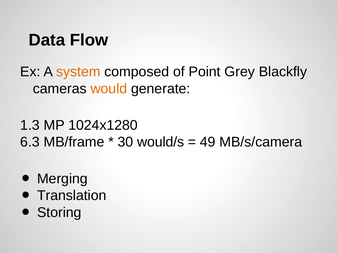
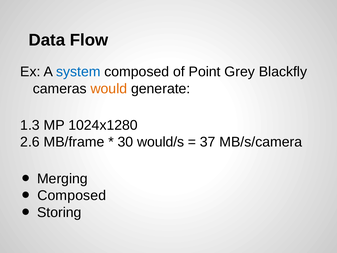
system colour: orange -> blue
6.3: 6.3 -> 2.6
49: 49 -> 37
Translation at (72, 195): Translation -> Composed
